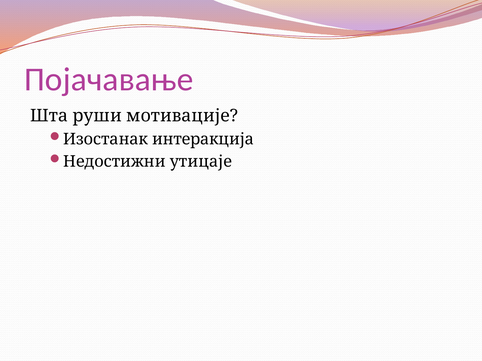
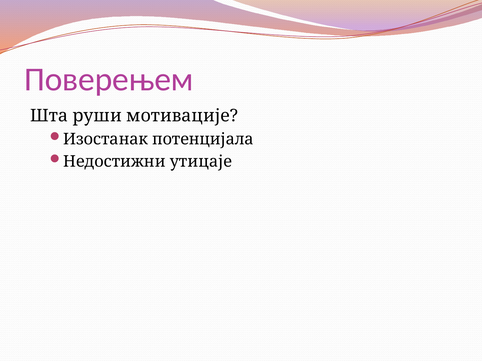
Појачавање: Појачавање -> Поверењем
интеракција: интеракција -> потенцијала
